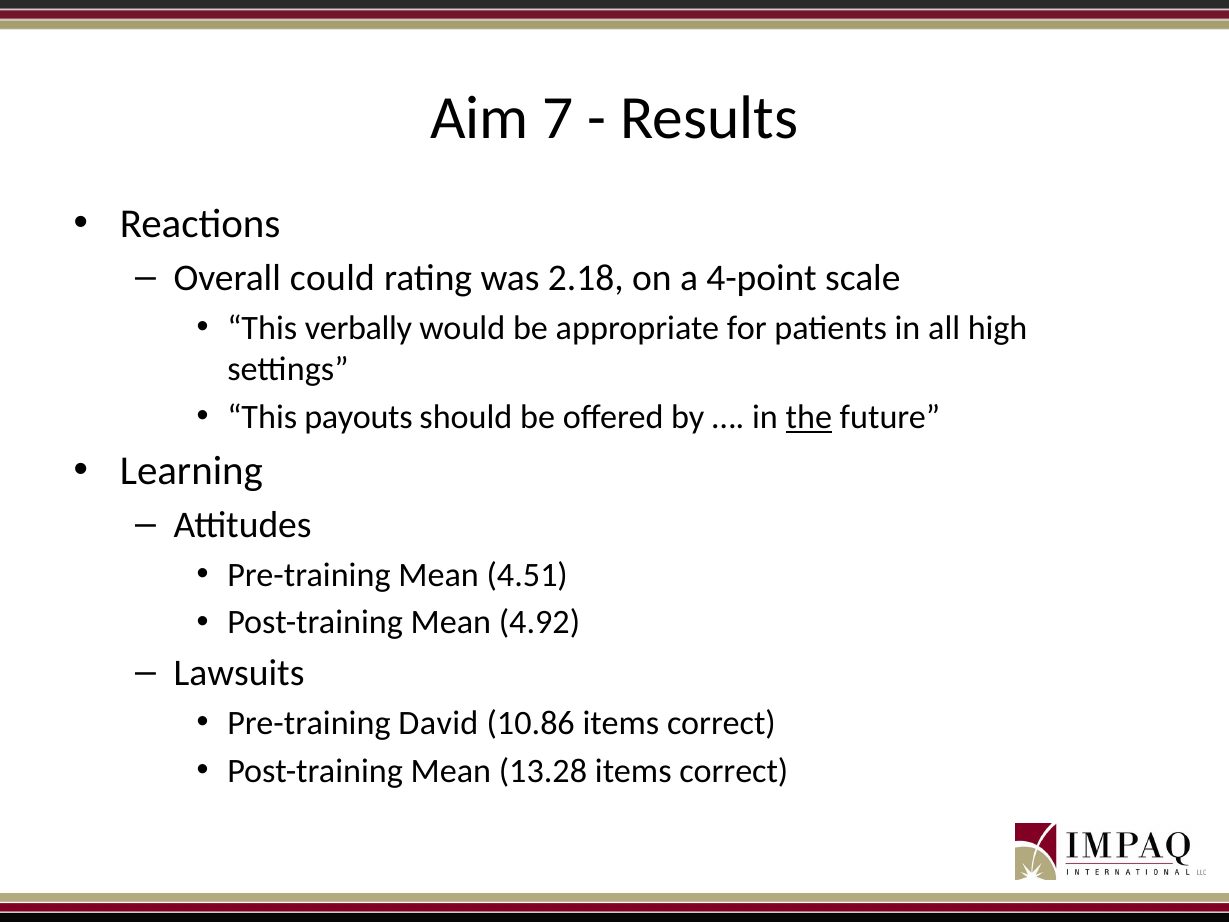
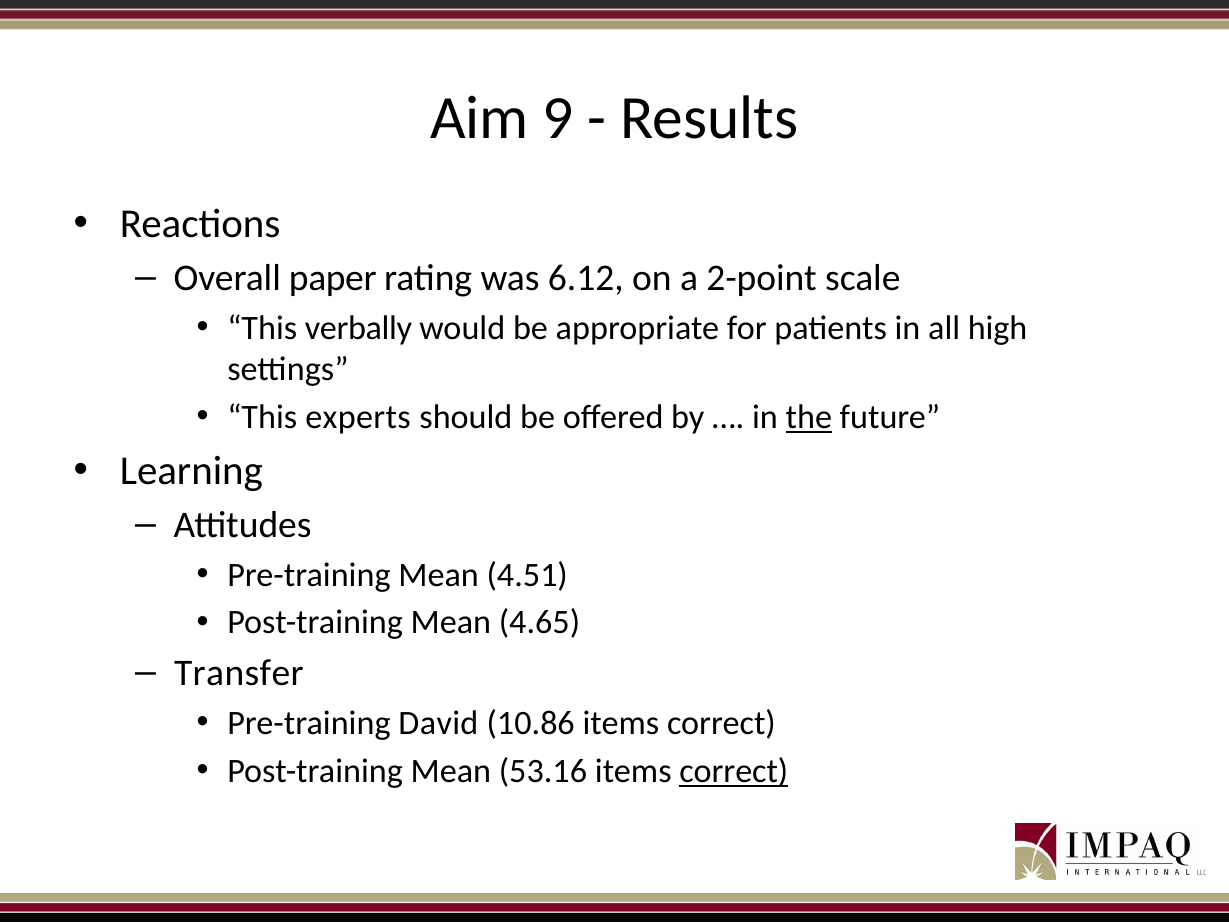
7: 7 -> 9
could: could -> paper
2.18: 2.18 -> 6.12
4-point: 4-point -> 2-point
payouts: payouts -> experts
4.92: 4.92 -> 4.65
Lawsuits: Lawsuits -> Transfer
13.28: 13.28 -> 53.16
correct at (734, 771) underline: none -> present
